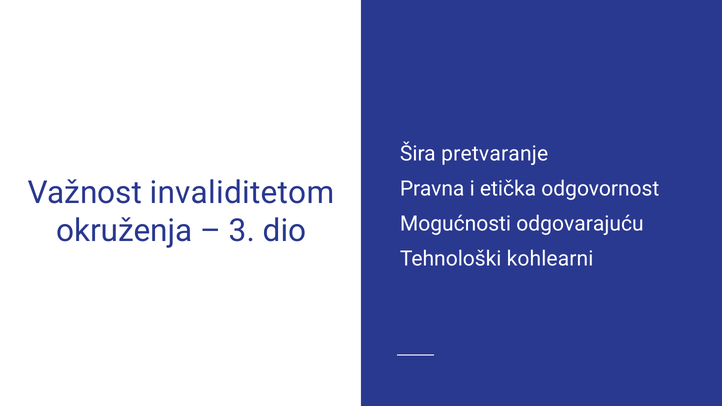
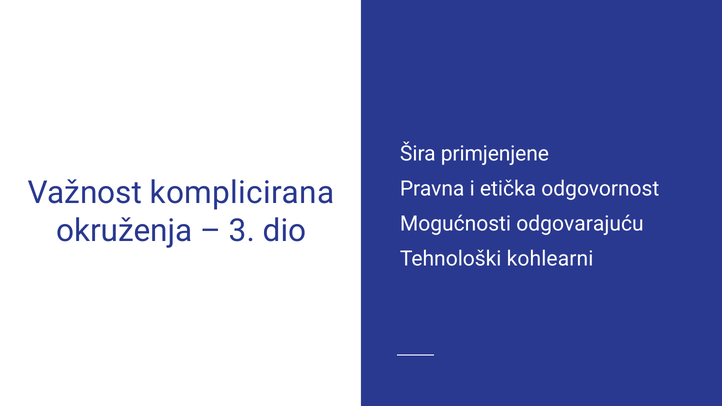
pretvaranje: pretvaranje -> primjenjene
invaliditetom: invaliditetom -> komplicirana
